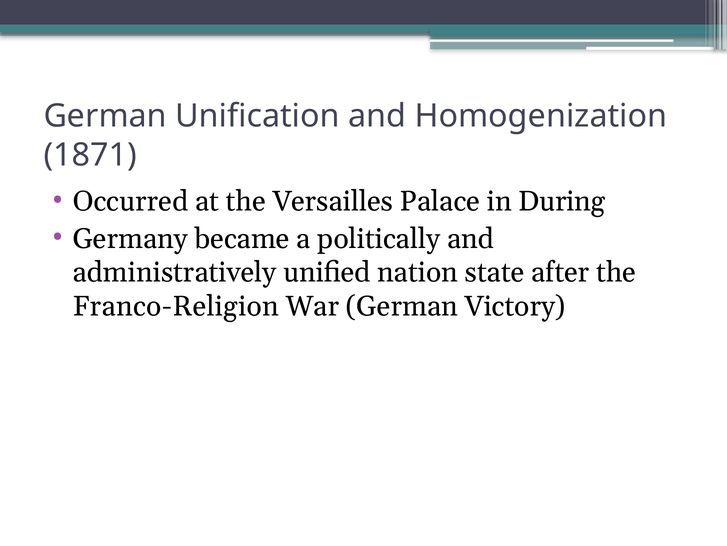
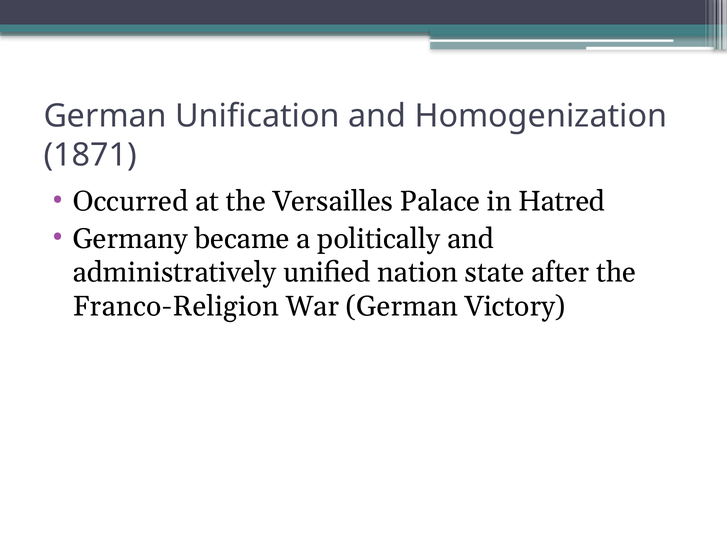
During: During -> Hatred
